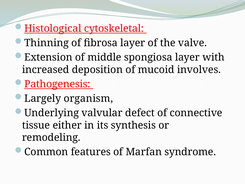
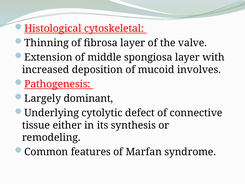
organism: organism -> dominant
valvular: valvular -> cytolytic
